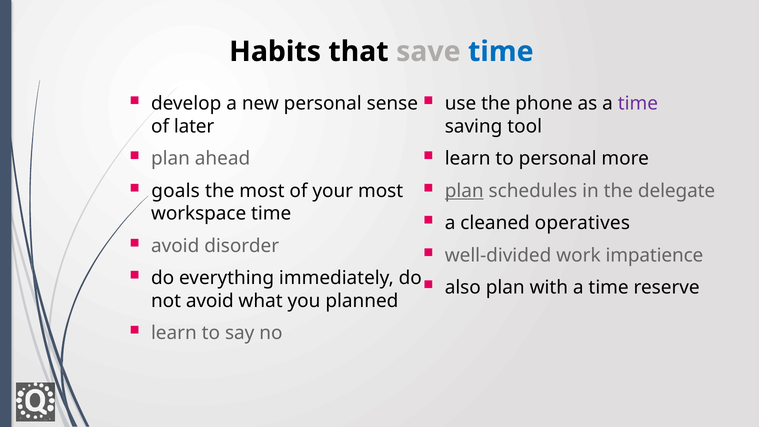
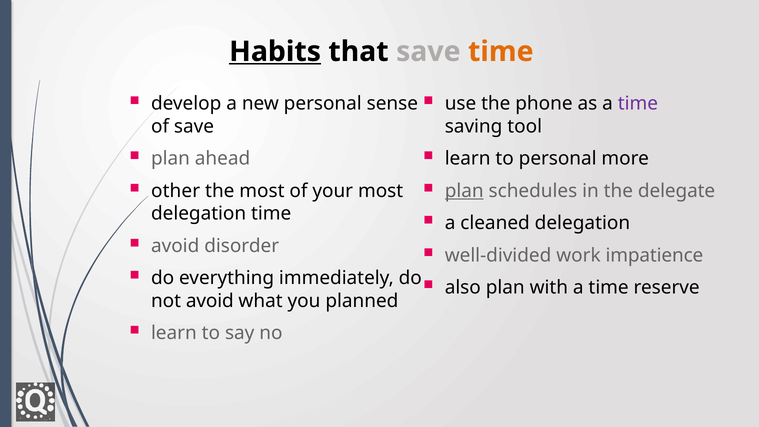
Habits underline: none -> present
time at (501, 52) colour: blue -> orange
of later: later -> save
goals: goals -> other
workspace at (199, 214): workspace -> delegation
cleaned operatives: operatives -> delegation
